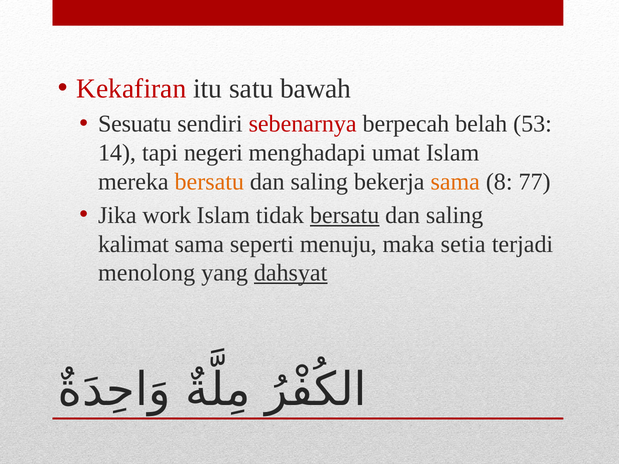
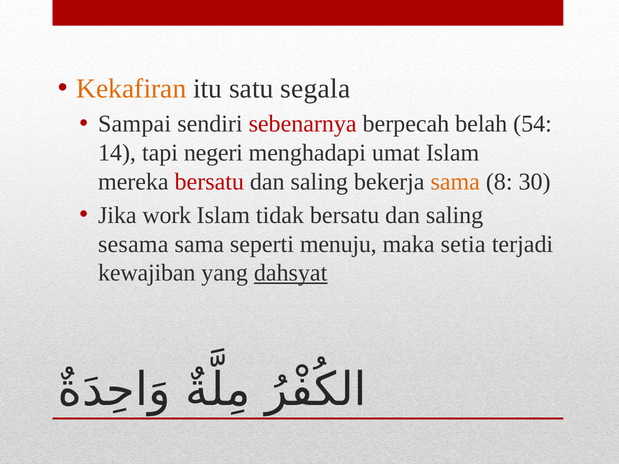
Kekafiran colour: red -> orange
bawah: bawah -> segala
Sesuatu: Sesuatu -> Sampai
53: 53 -> 54
bersatu at (209, 182) colour: orange -> red
77: 77 -> 30
bersatu at (345, 215) underline: present -> none
kalimat: kalimat -> sesama
menolong: menolong -> kewajiban
